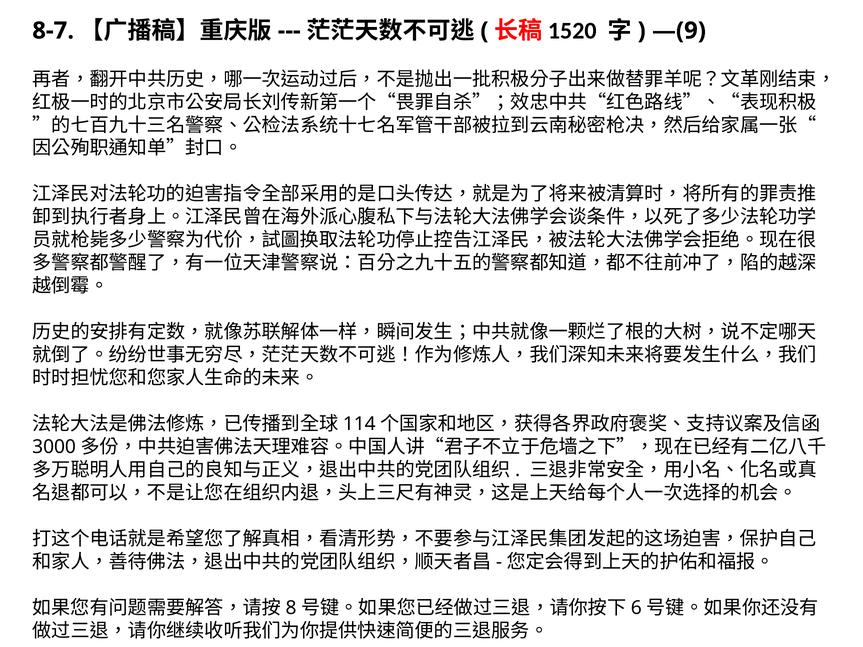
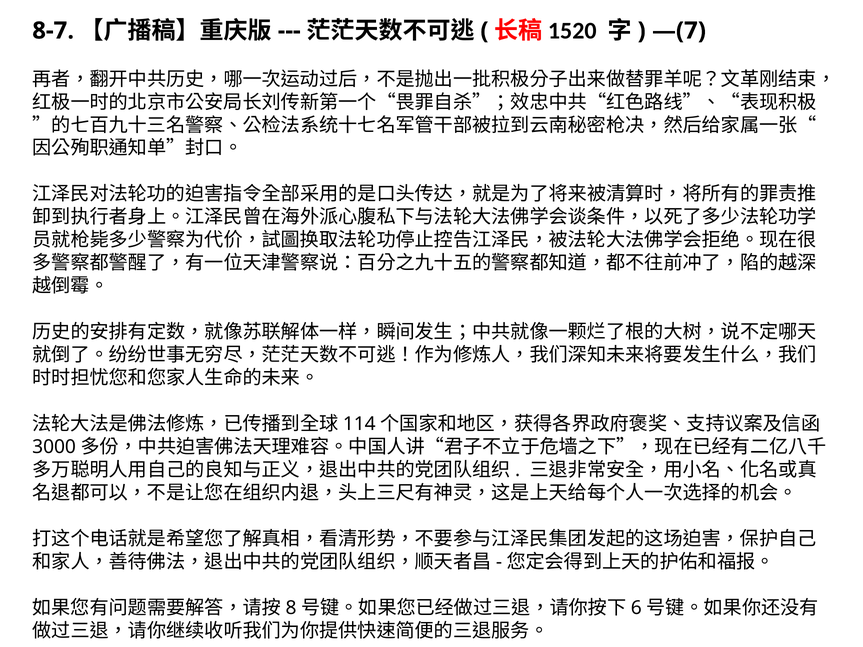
—(9: —(9 -> —(7
